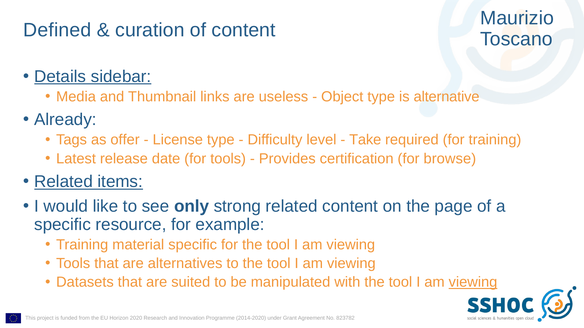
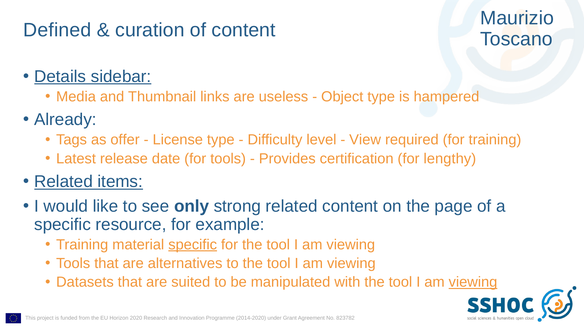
alternative: alternative -> hampered
Take: Take -> View
browse: browse -> lengthy
specific at (193, 245) underline: none -> present
